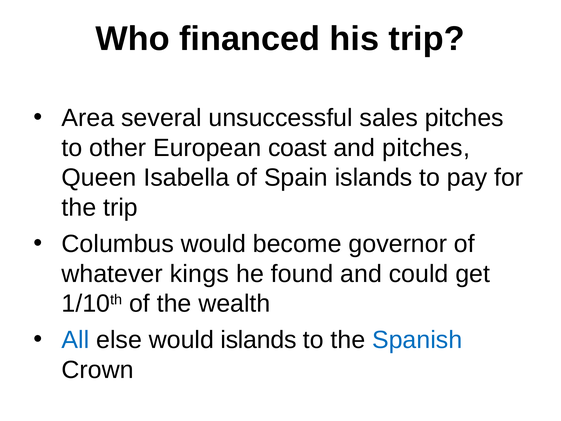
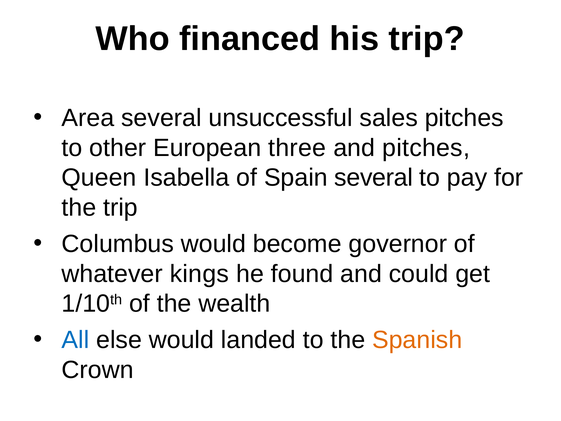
coast: coast -> three
Spain islands: islands -> several
would islands: islands -> landed
Spanish colour: blue -> orange
